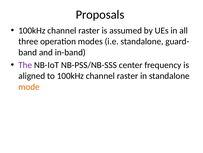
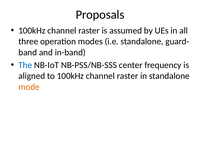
The colour: purple -> blue
